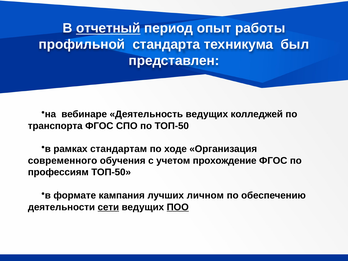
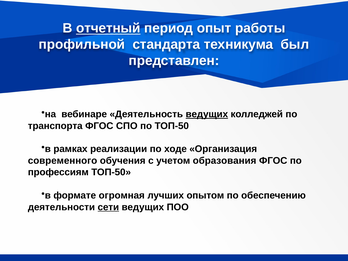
ведущих at (207, 114) underline: none -> present
стандартам: стандартам -> реализации
прохождение: прохождение -> образования
кампания: кампания -> огромная
личном: личном -> опытом
ПОО underline: present -> none
